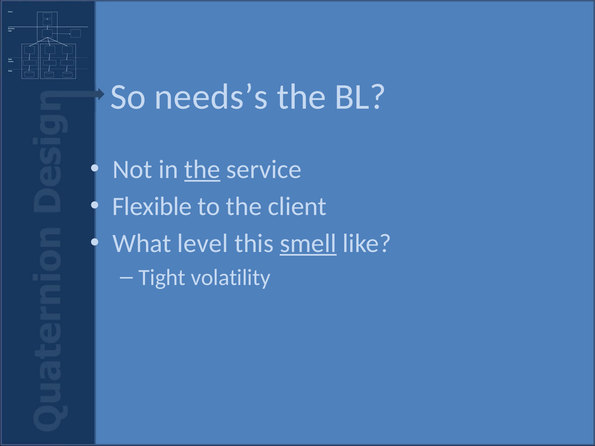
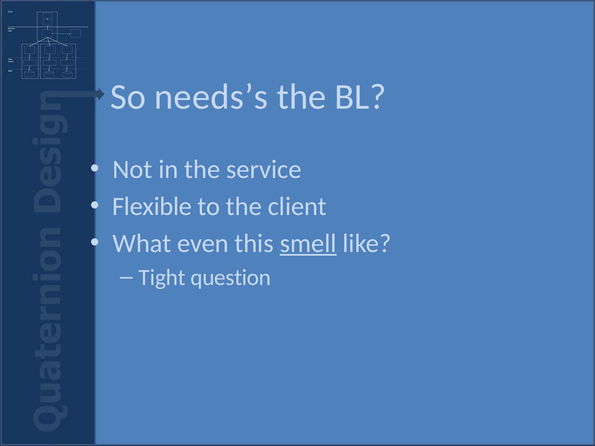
the at (202, 169) underline: present -> none
level: level -> even
volatility: volatility -> question
